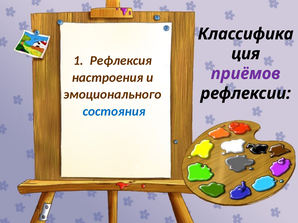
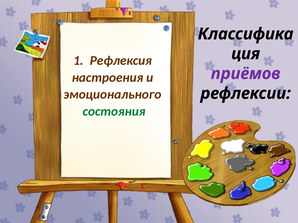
состояния colour: blue -> green
